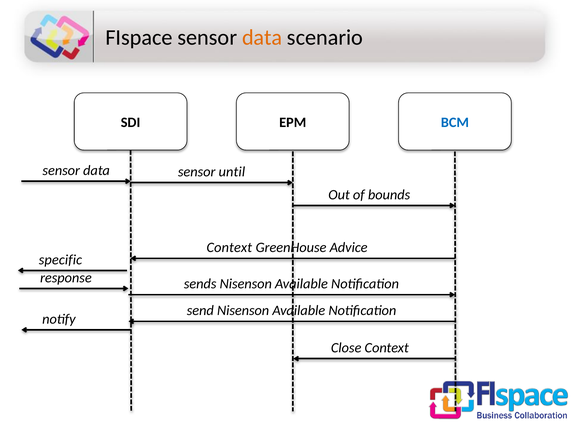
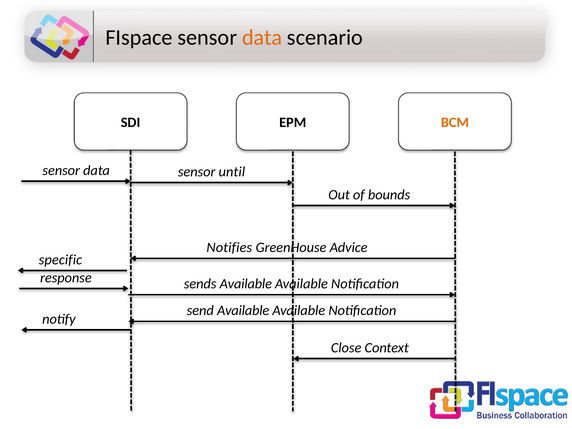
BCM colour: blue -> orange
Context at (229, 248): Context -> Notifies
sends Nisenson: Nisenson -> Available
send Nisenson: Nisenson -> Available
